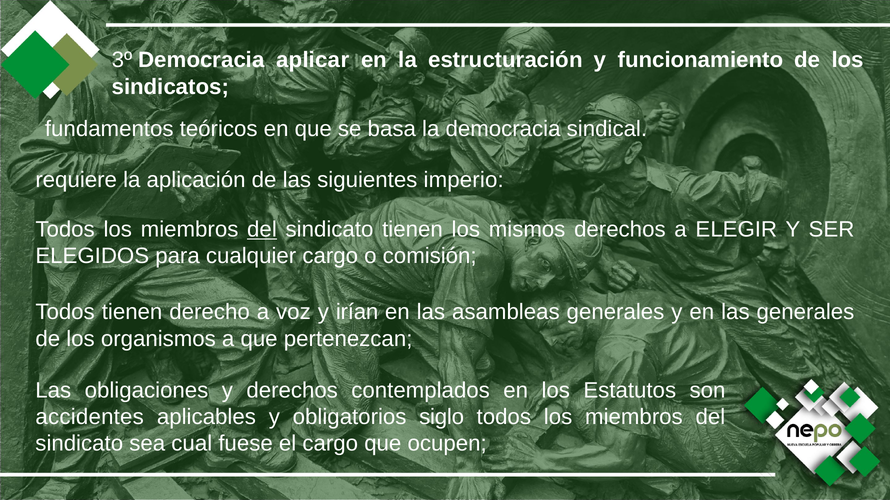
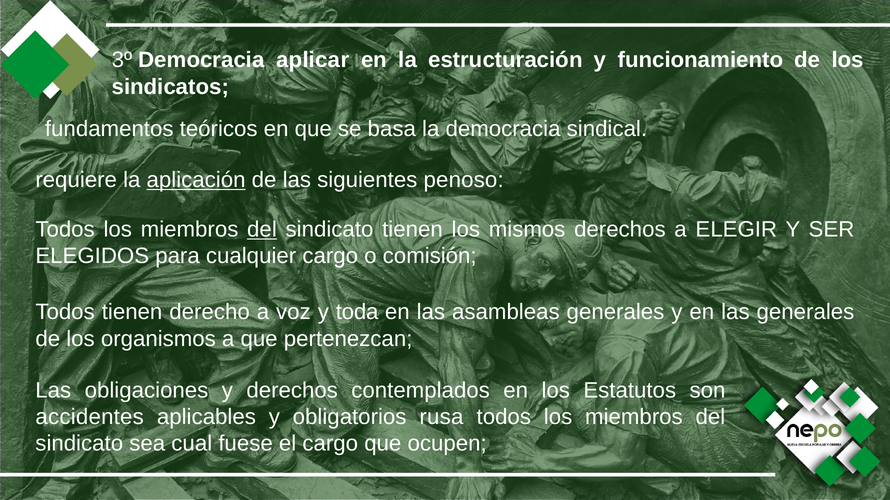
aplicación underline: none -> present
imperio: imperio -> penoso
irían: irían -> toda
siglo: siglo -> rusa
